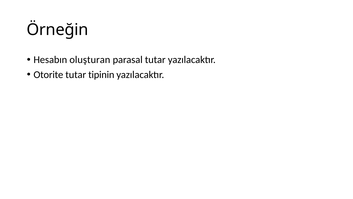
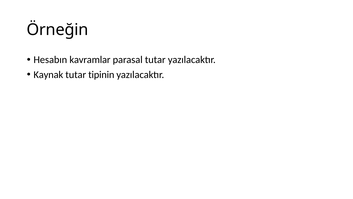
oluşturan: oluşturan -> kavramlar
Otorite: Otorite -> Kaynak
